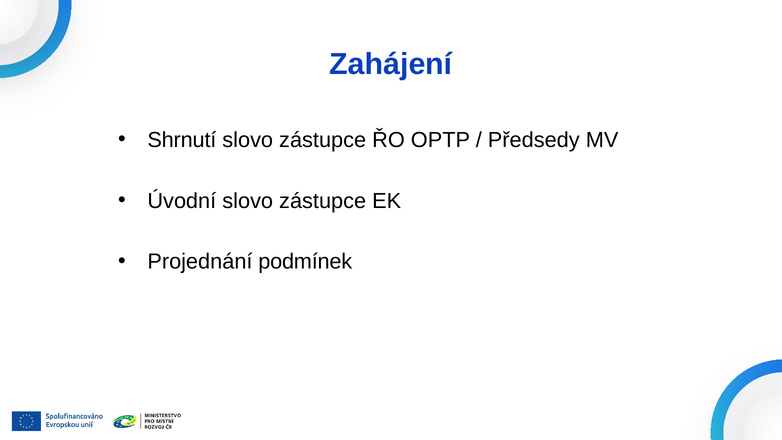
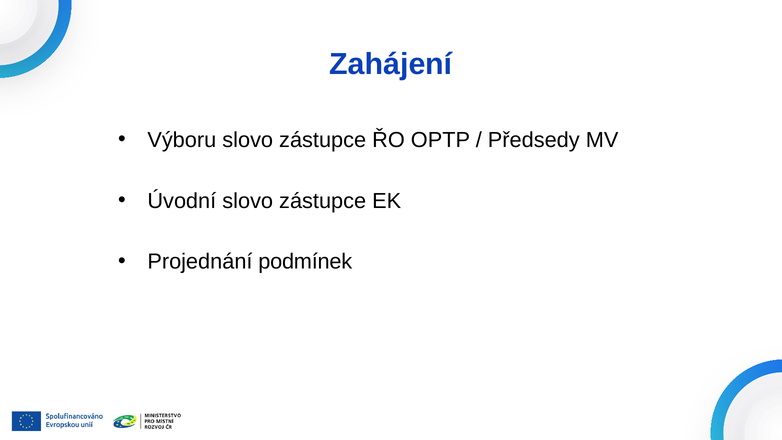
Shrnutí: Shrnutí -> Výboru
